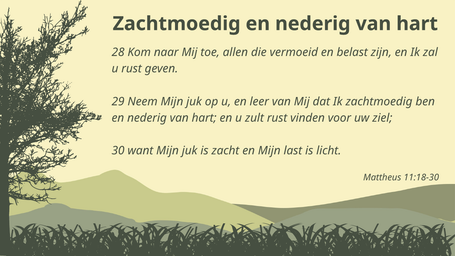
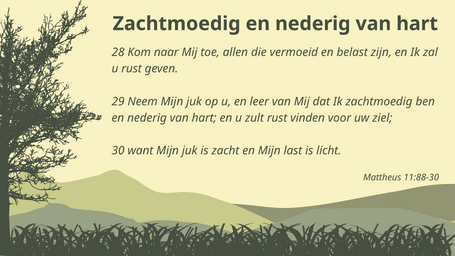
11:18-30: 11:18-30 -> 11:88-30
